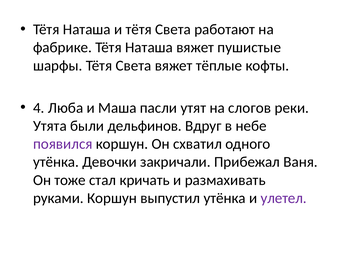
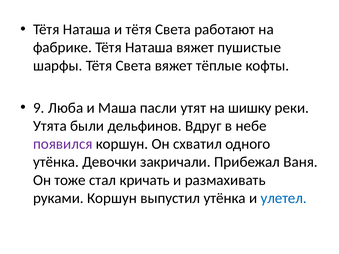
4: 4 -> 9
слогов: слогов -> шишку
улетел colour: purple -> blue
